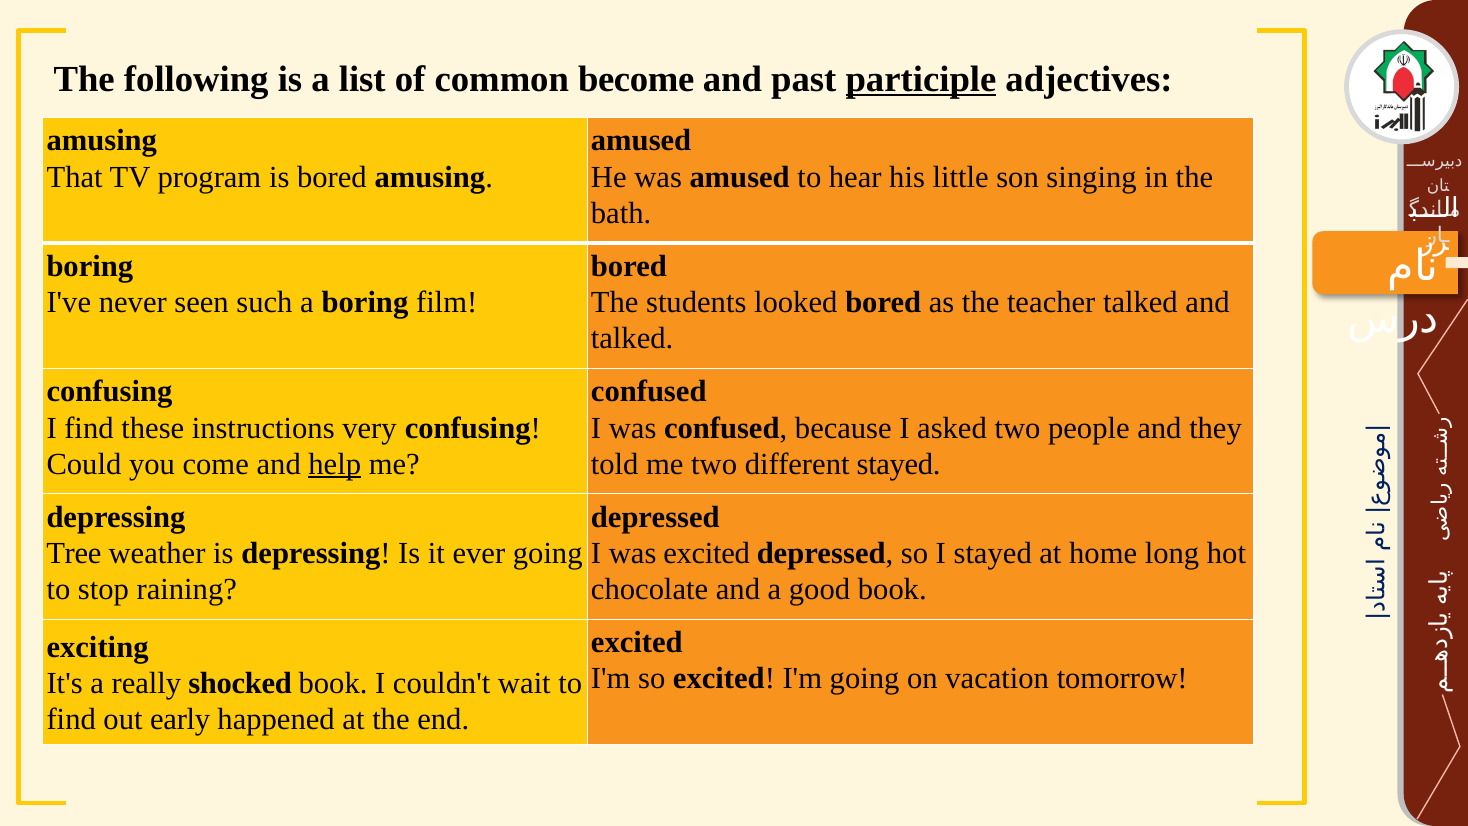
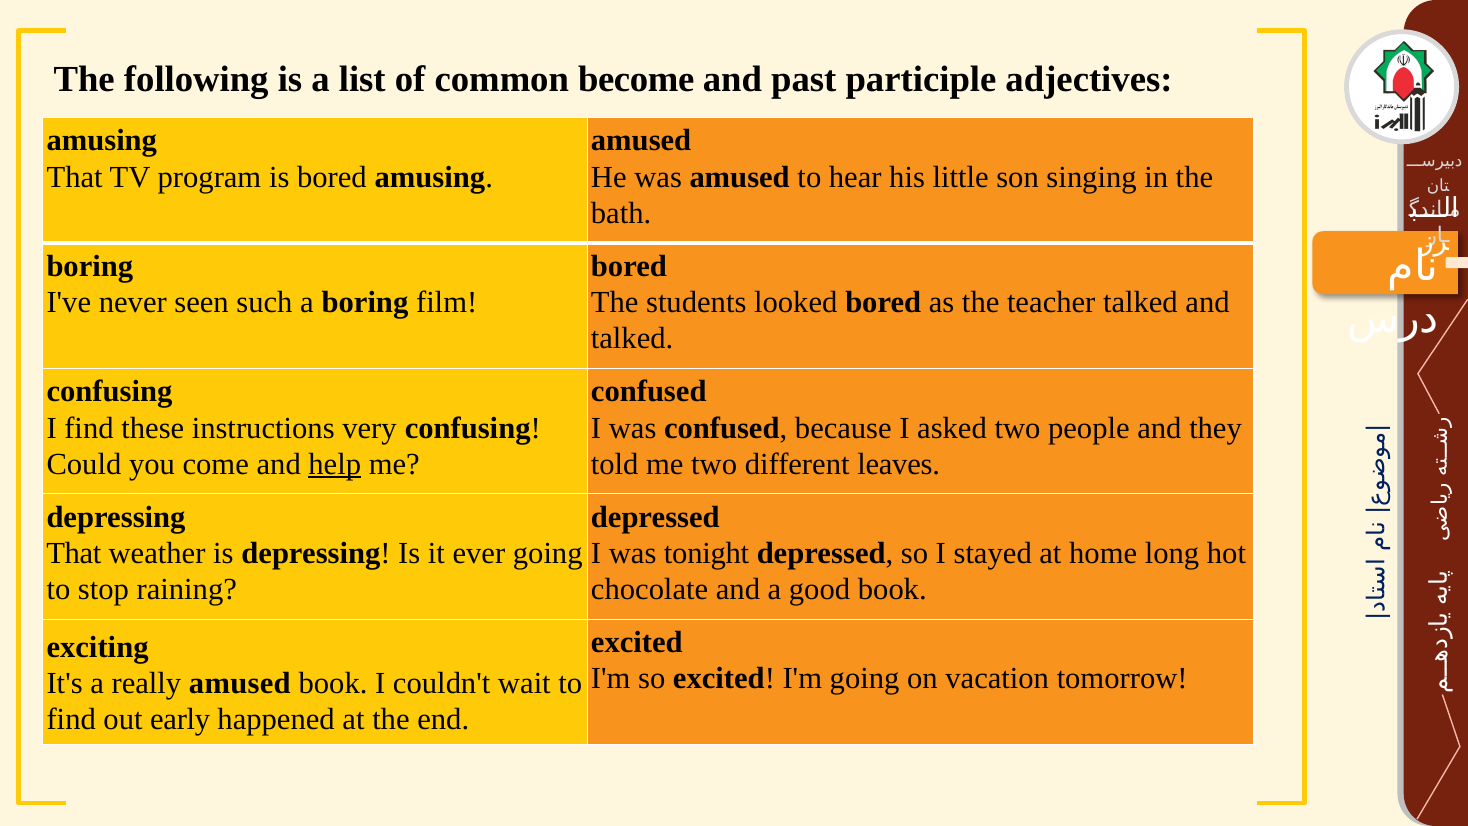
participle underline: present -> none
different stayed: stayed -> leaves
Tree at (74, 553): Tree -> That
was excited: excited -> tonight
really shocked: shocked -> amused
